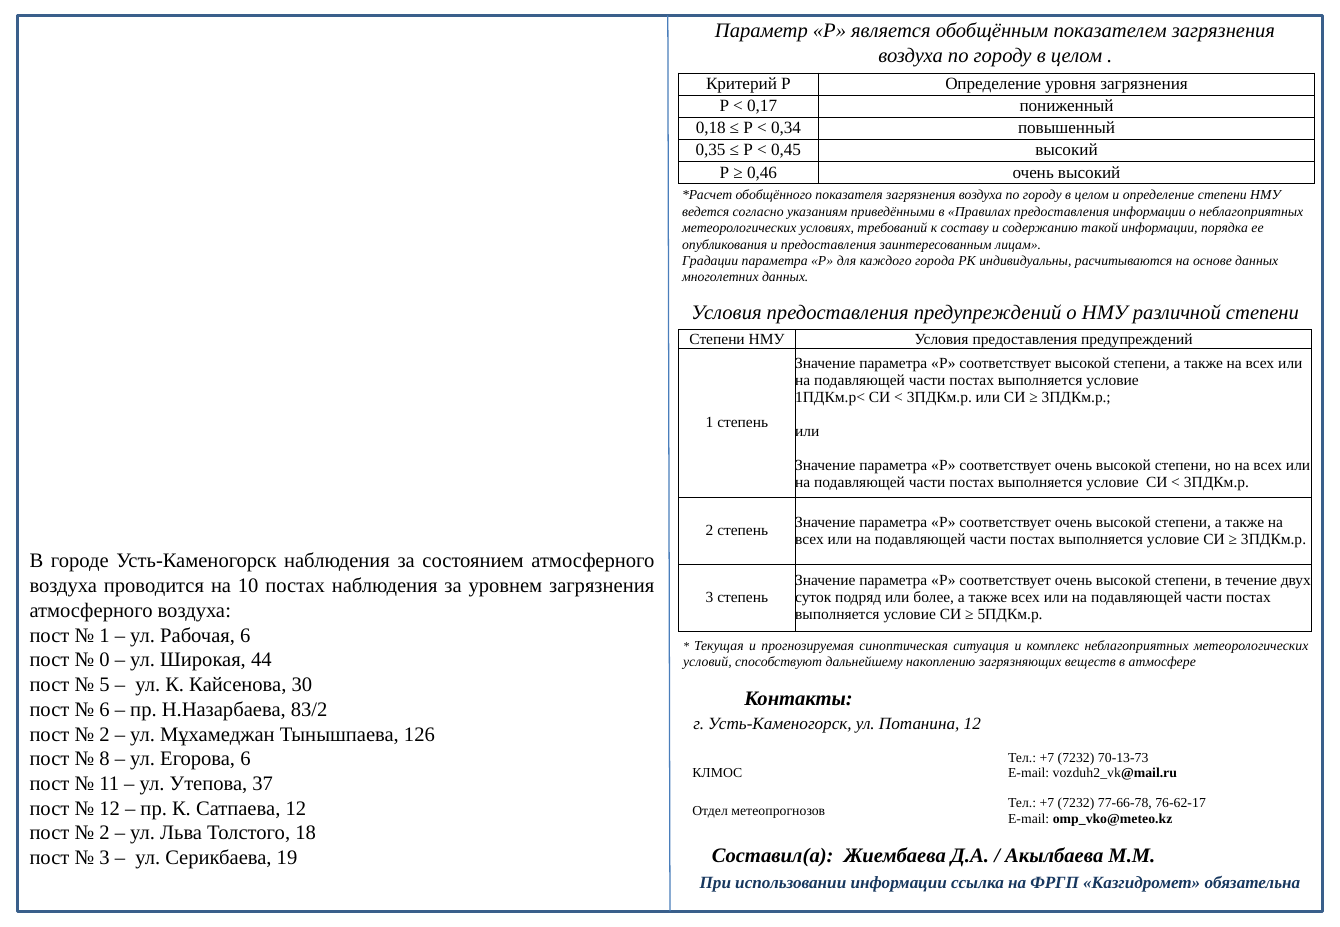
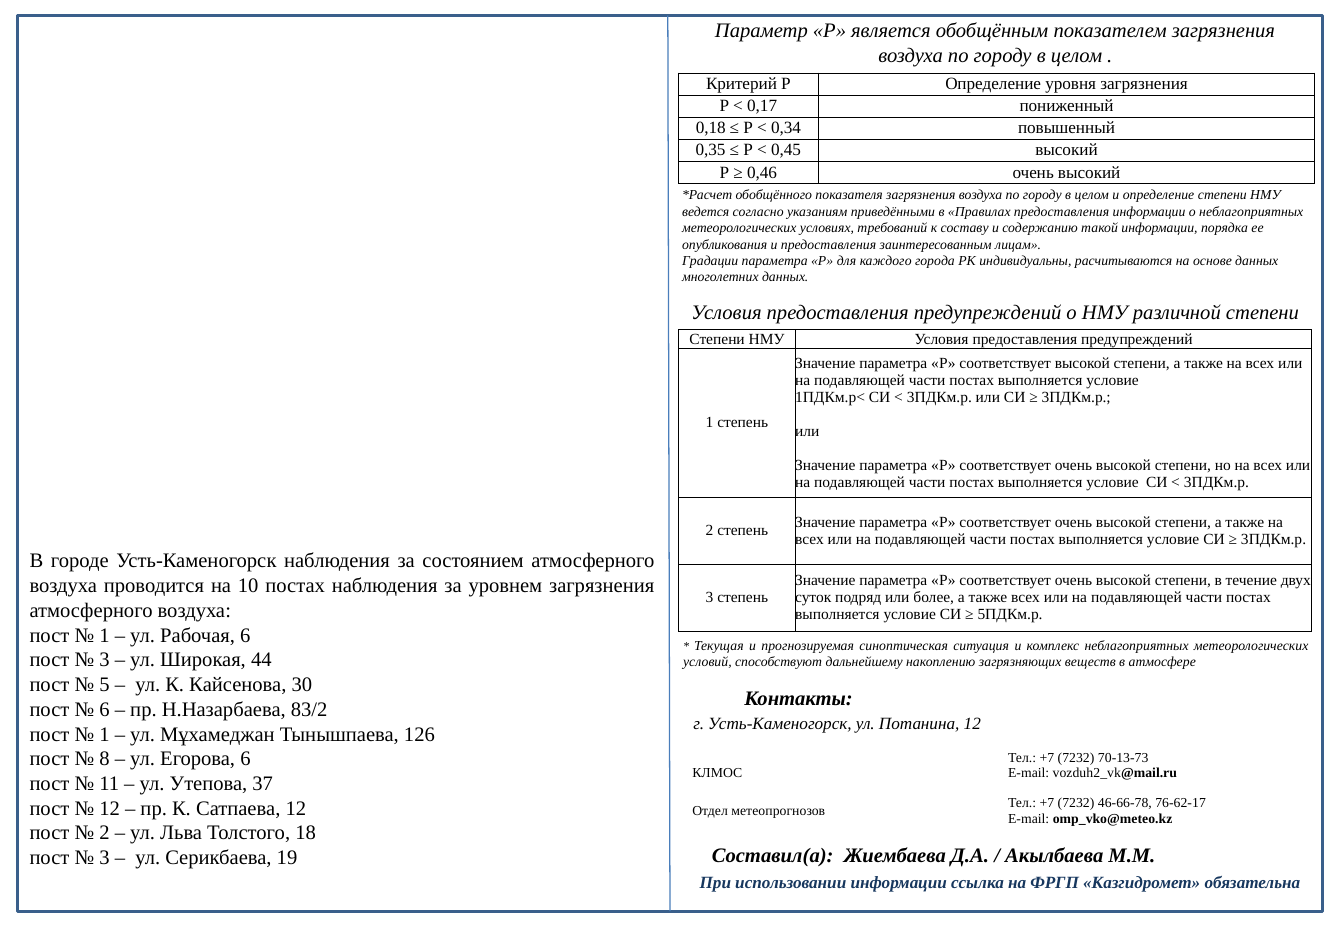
0 at (104, 661): 0 -> 3
2 at (104, 735): 2 -> 1
77-66-78: 77-66-78 -> 46-66-78
